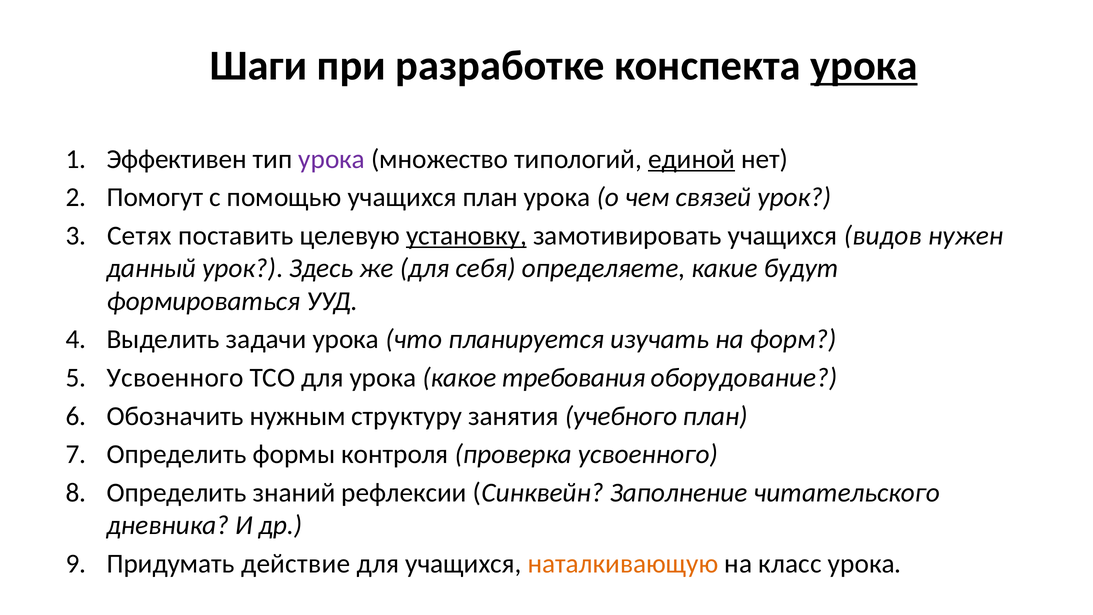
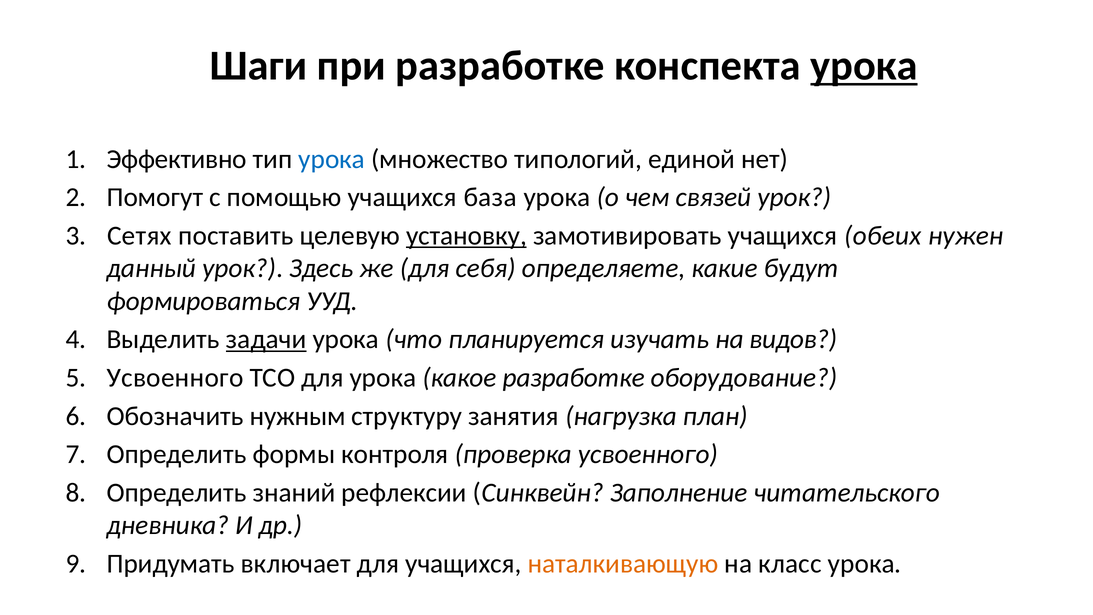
Эффективен: Эффективен -> Эффективно
урока at (332, 159) colour: purple -> blue
единой underline: present -> none
учащихся план: план -> база
видов: видов -> обеих
задачи underline: none -> present
форм: форм -> видов
какое требования: требования -> разработке
учебного: учебного -> нагрузка
действие: действие -> включает
